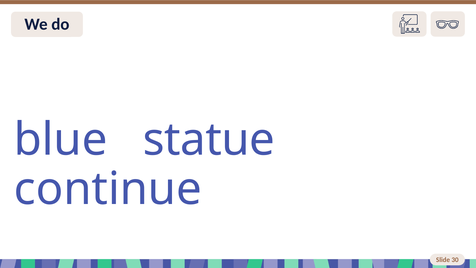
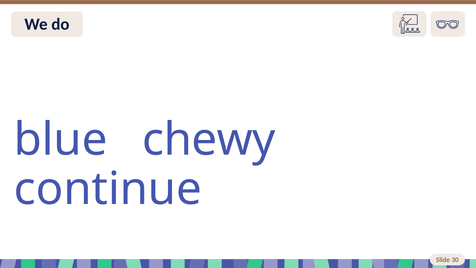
statue: statue -> chewy
